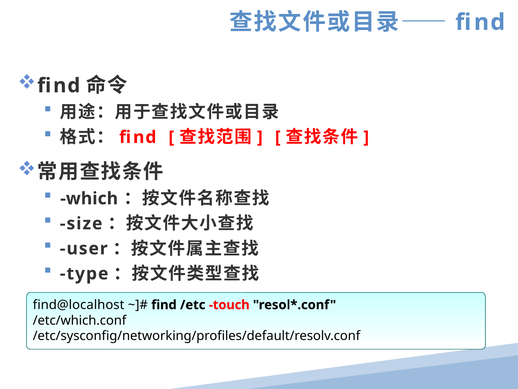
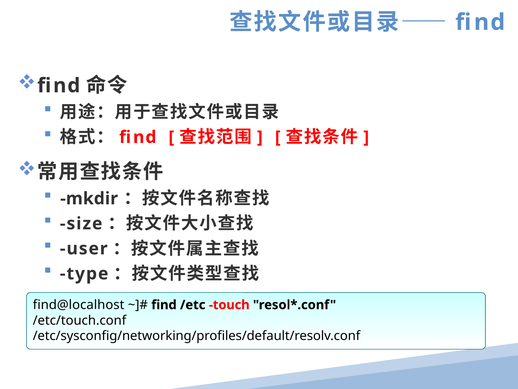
which: which -> mkdir
/etc/which.conf: /etc/which.conf -> /etc/touch.conf
